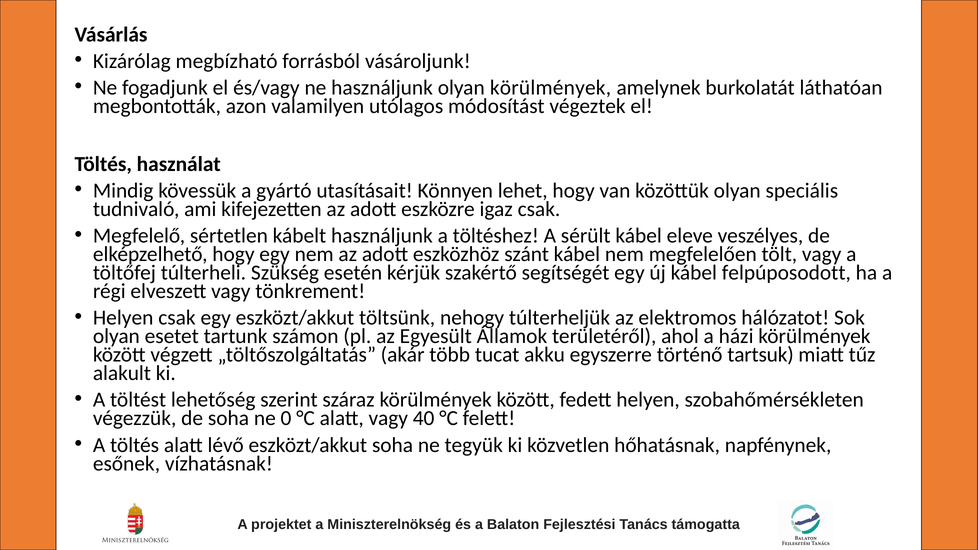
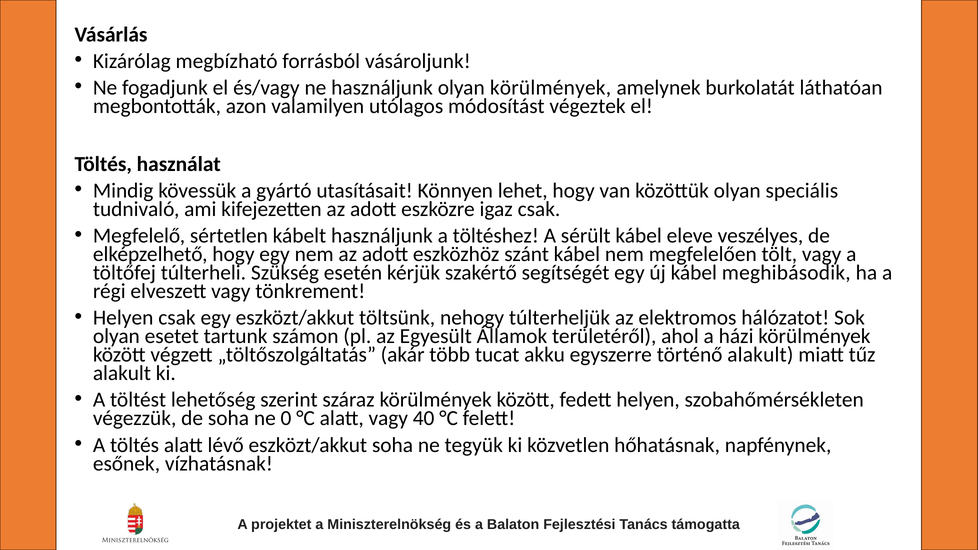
felpúposodott: felpúposodott -> meghibásodik
történő tartsuk: tartsuk -> alakult
